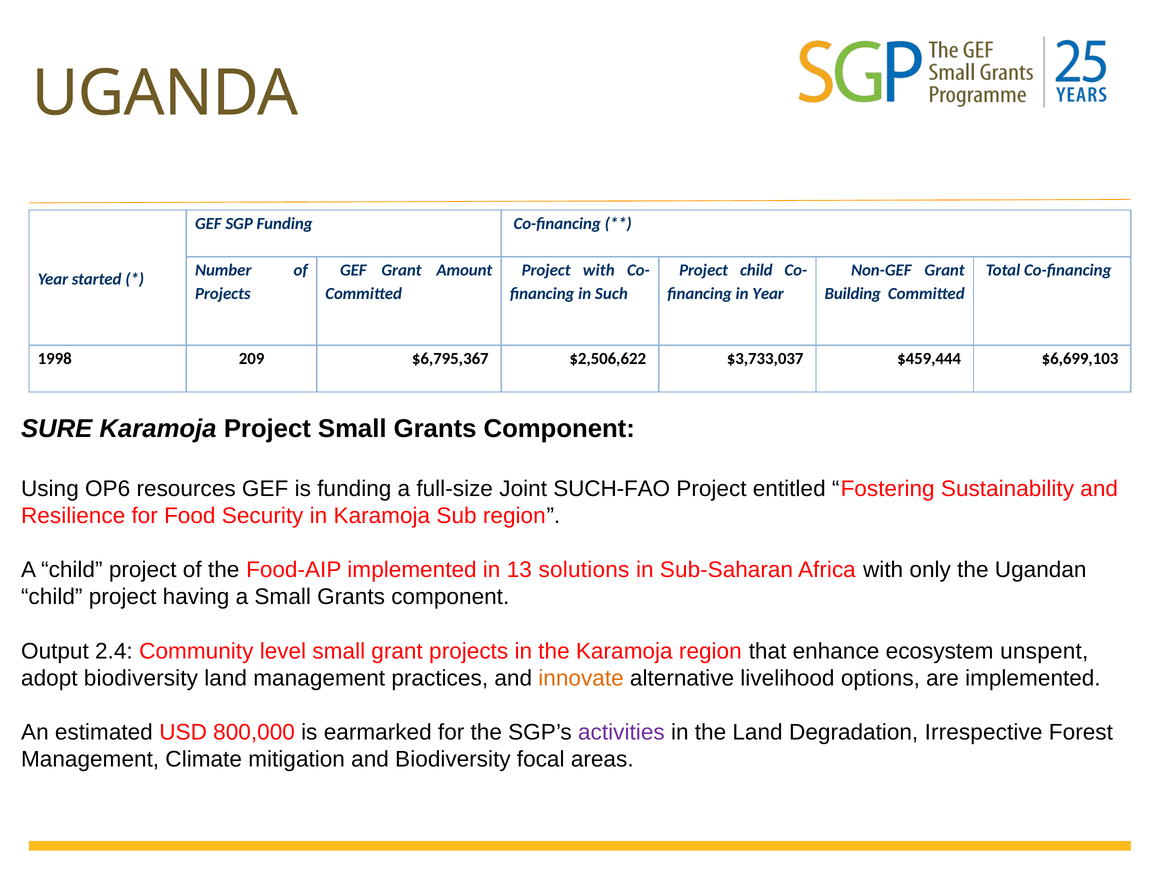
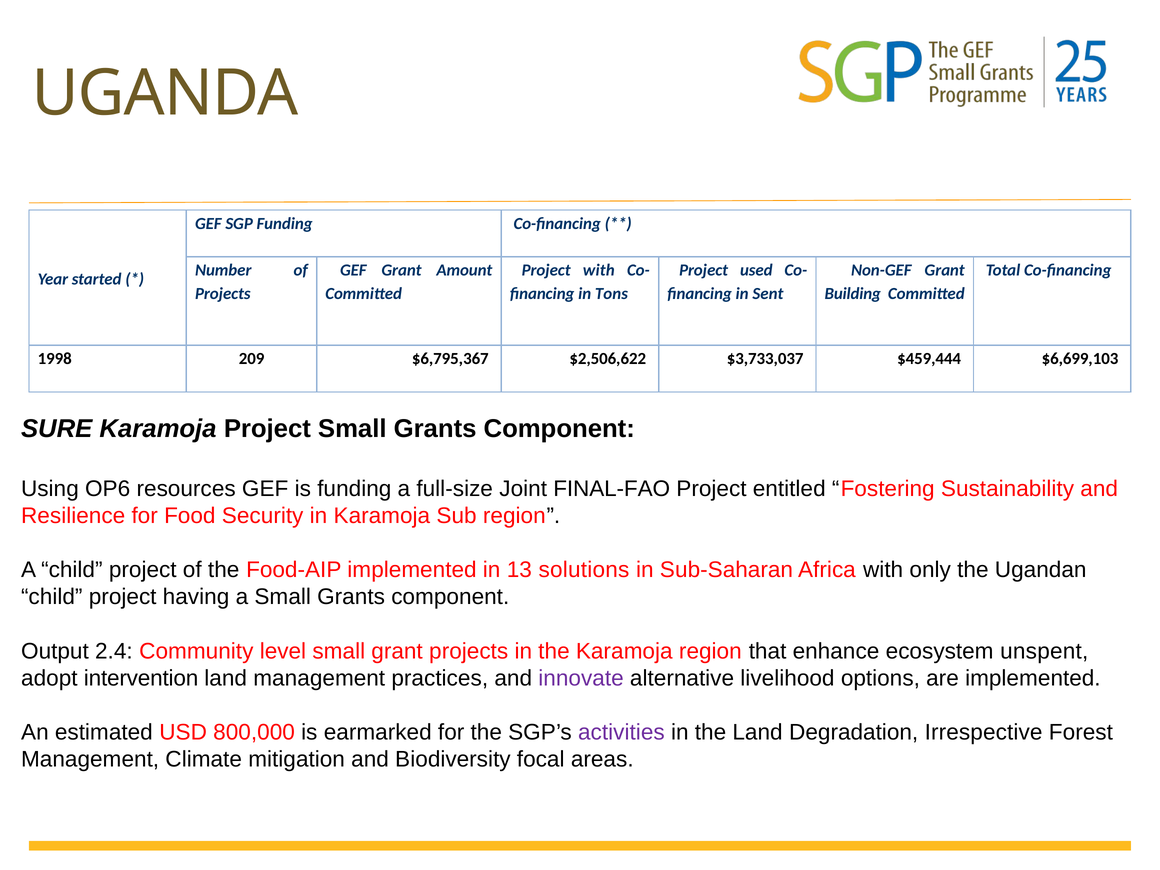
Project child: child -> used
Such: Such -> Tons
in Year: Year -> Sent
SUCH-FAO: SUCH-FAO -> FINAL-FAO
adopt biodiversity: biodiversity -> intervention
innovate colour: orange -> purple
